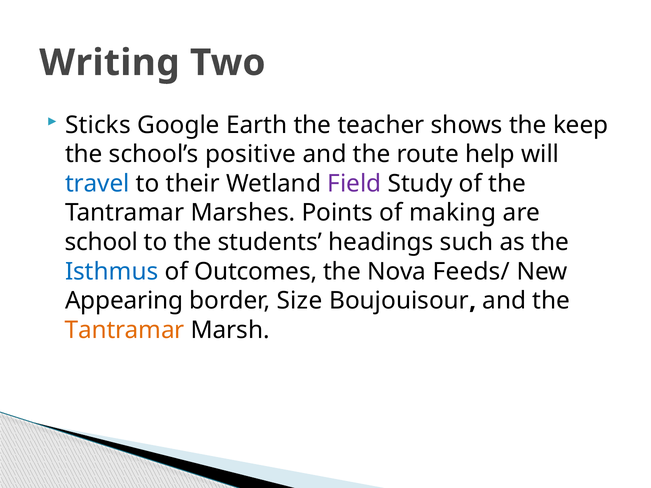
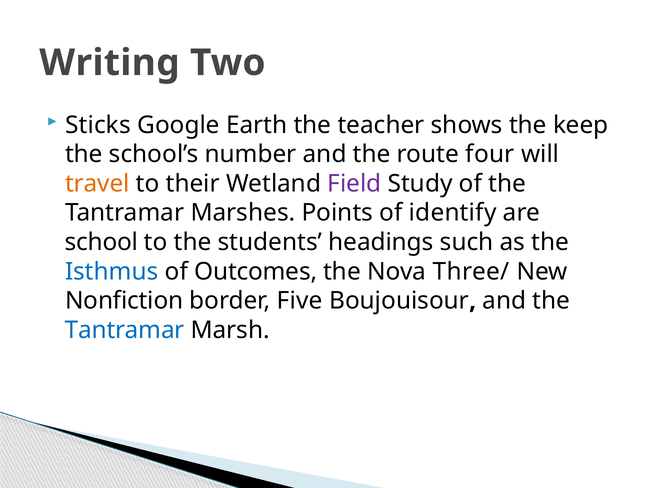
positive: positive -> number
help: help -> four
travel colour: blue -> orange
making: making -> identify
Feeds/: Feeds/ -> Three/
Appearing: Appearing -> Nonfiction
Size: Size -> Five
Tantramar at (125, 330) colour: orange -> blue
